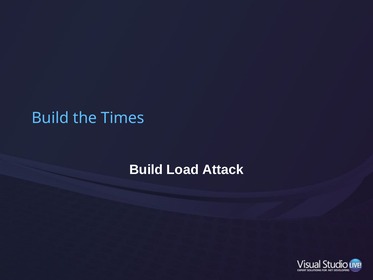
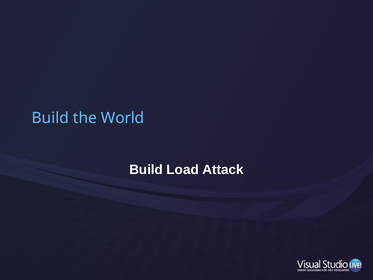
Times: Times -> World
